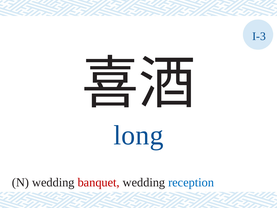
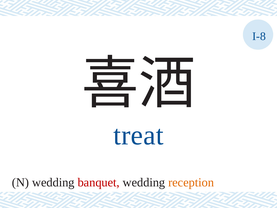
I-3: I-3 -> I-8
long: long -> treat
reception colour: blue -> orange
